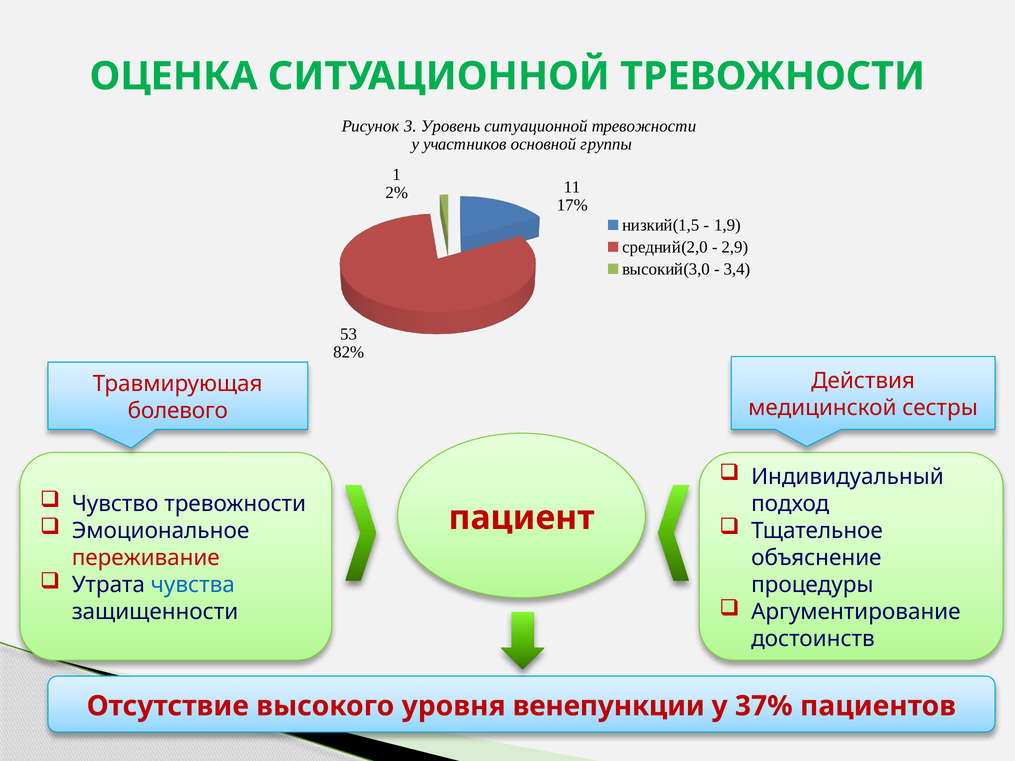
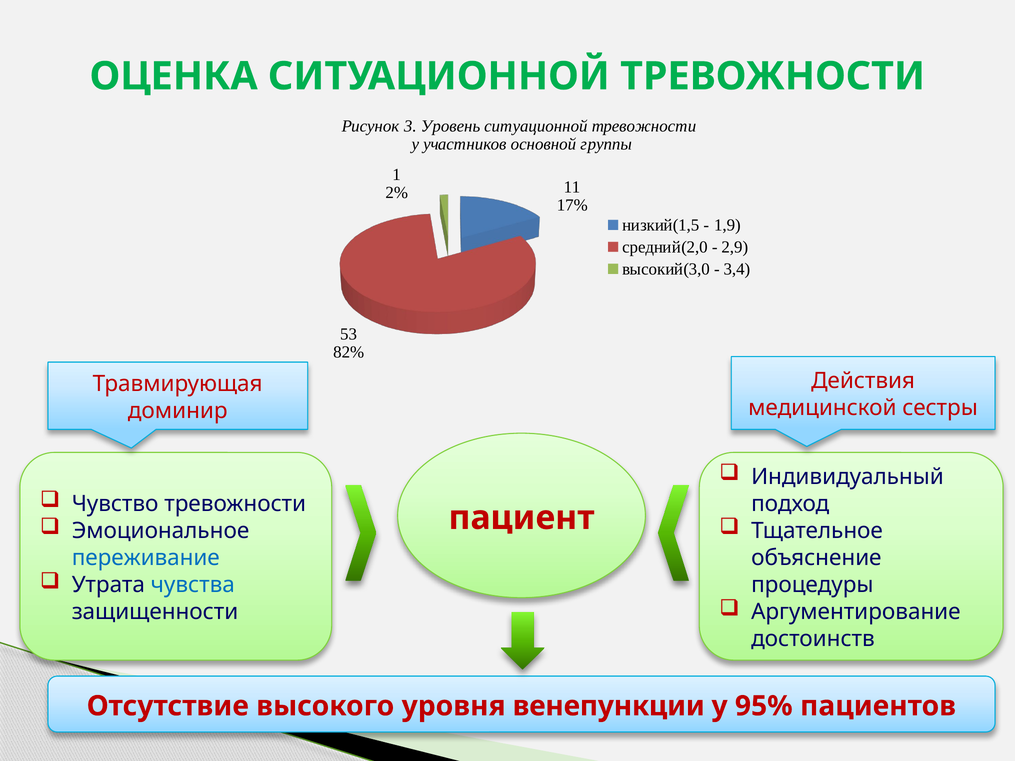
болевого: болевого -> доминир
переживание colour: red -> blue
37%: 37% -> 95%
